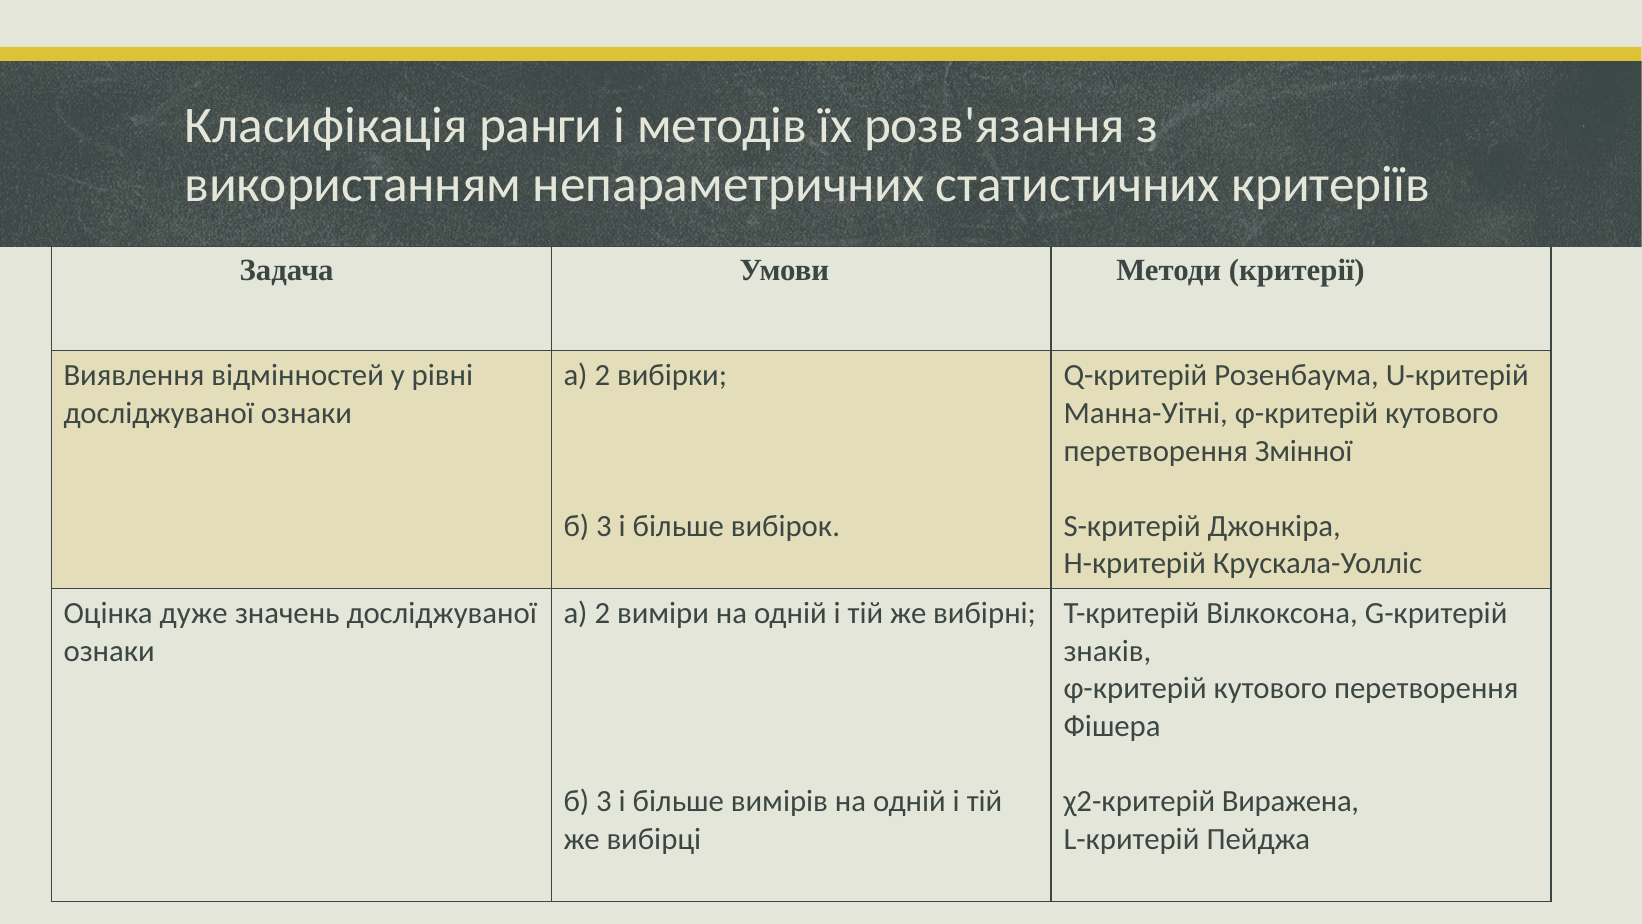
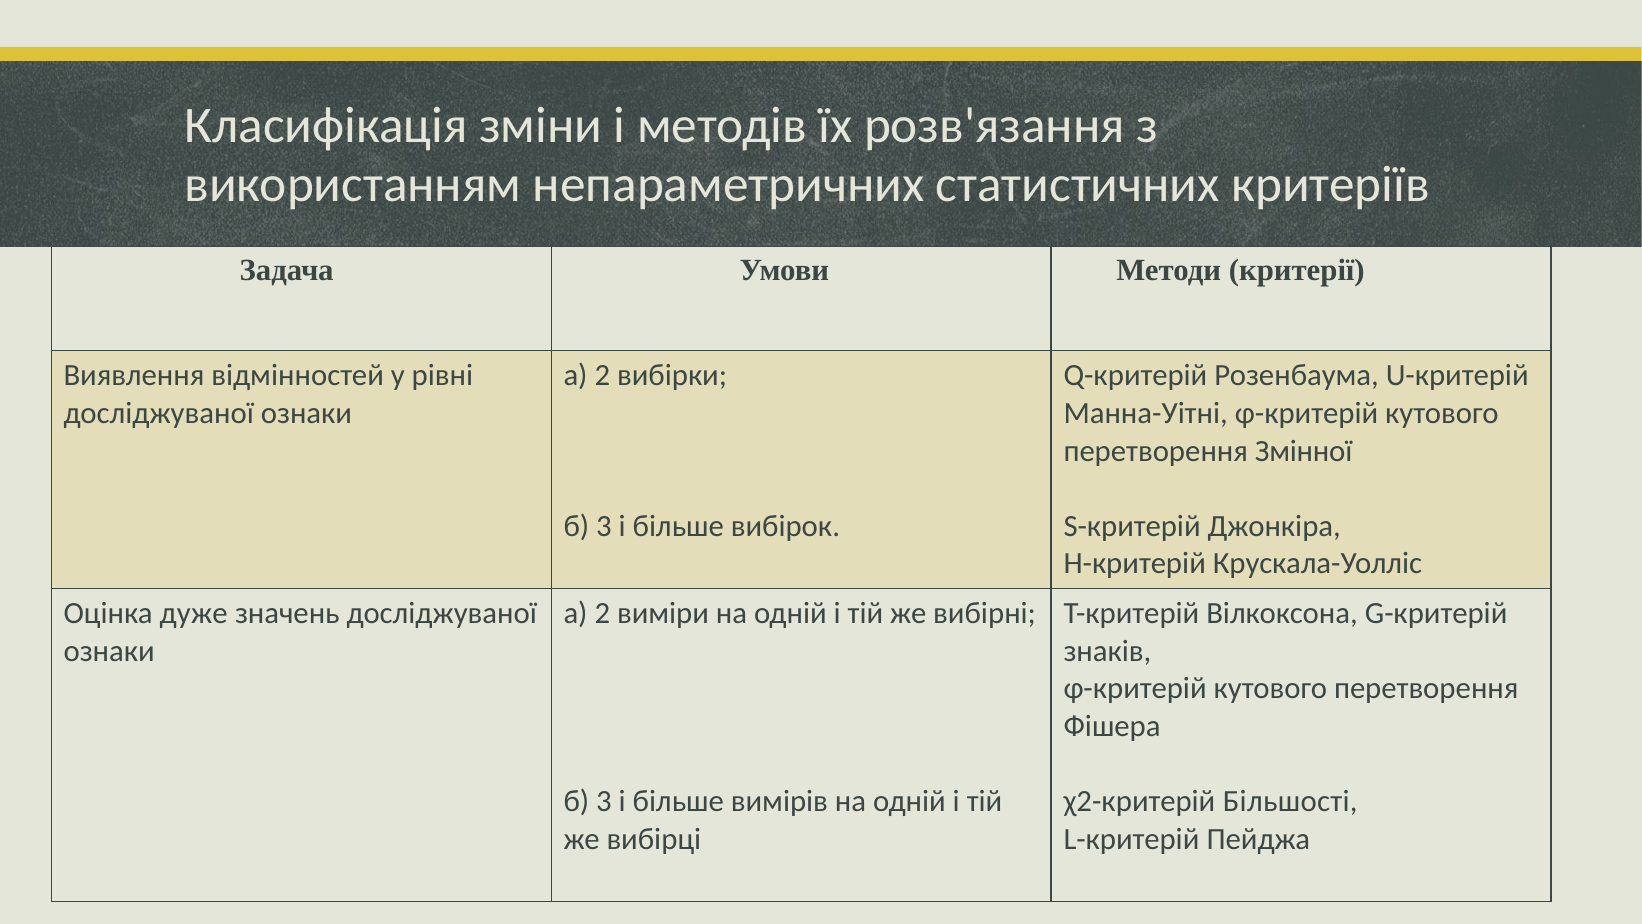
ранги: ранги -> зміни
Виражена: Виражена -> Більшості
